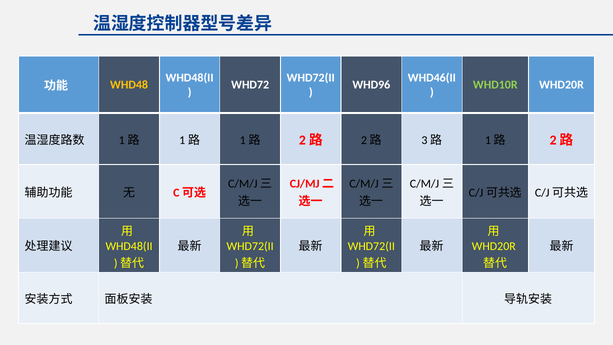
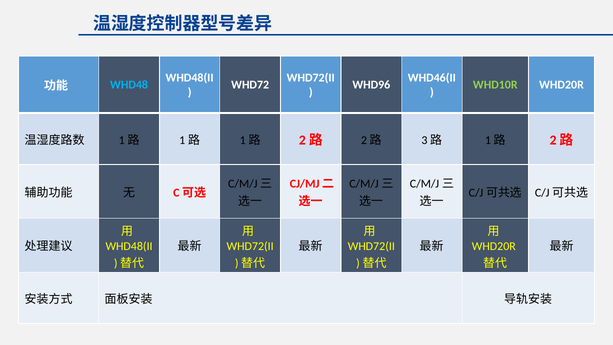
WHD48 colour: yellow -> light blue
